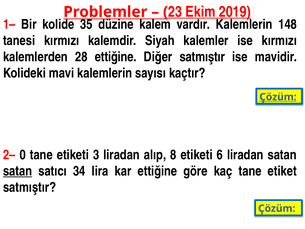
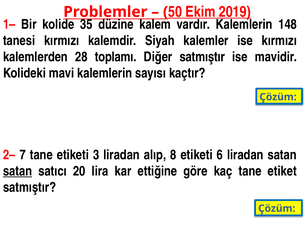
23: 23 -> 50
28 ettiğine: ettiğine -> toplamı
Çözüm at (278, 97) underline: present -> none
0: 0 -> 7
34: 34 -> 20
